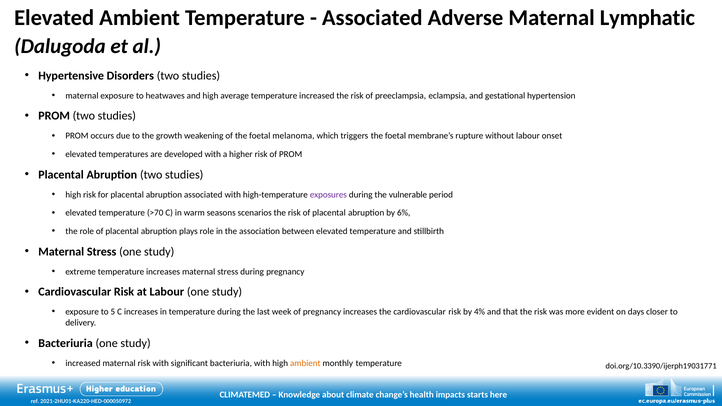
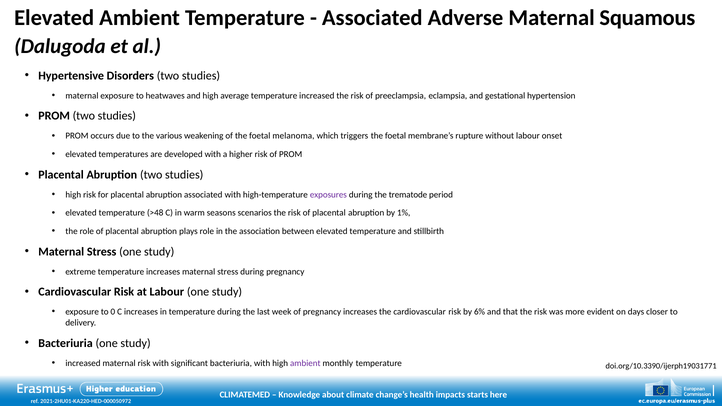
Lymphatic: Lymphatic -> Squamous
growth: growth -> various
vulnerable: vulnerable -> trematode
>70: >70 -> >48
6%: 6% -> 1%
5: 5 -> 0
4%: 4% -> 6%
ambient at (305, 363) colour: orange -> purple
